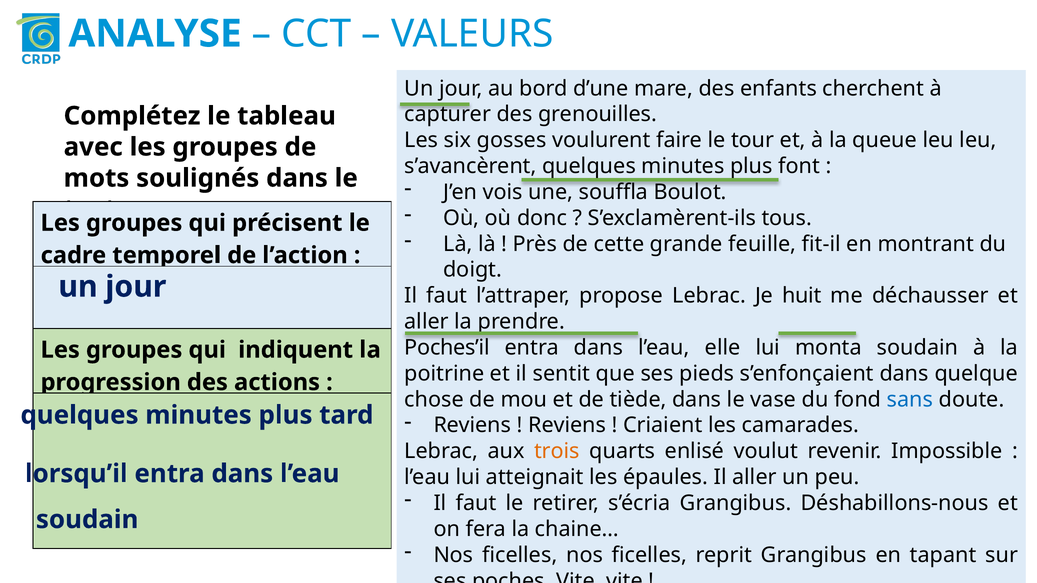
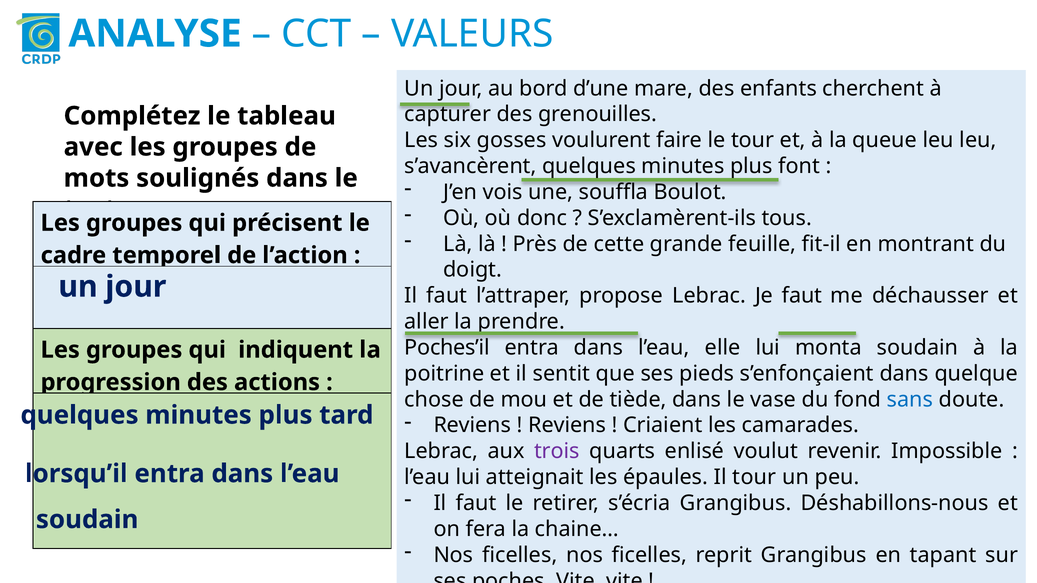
Je huit: huit -> faut
trois colour: orange -> purple
Il aller: aller -> tour
